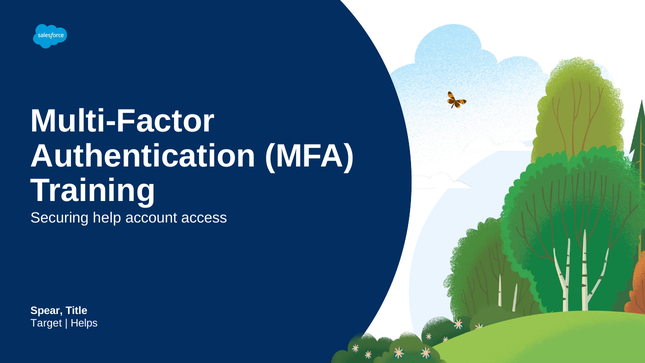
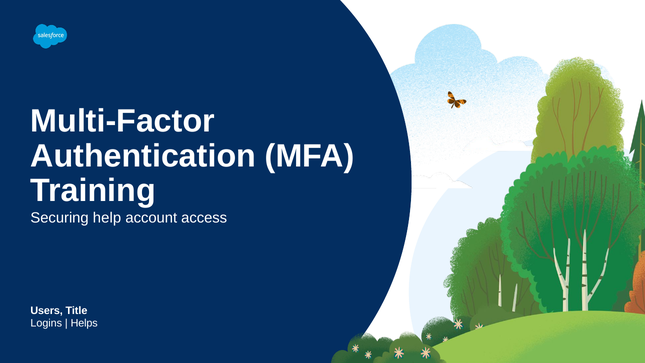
Spear: Spear -> Users
Target: Target -> Logins
